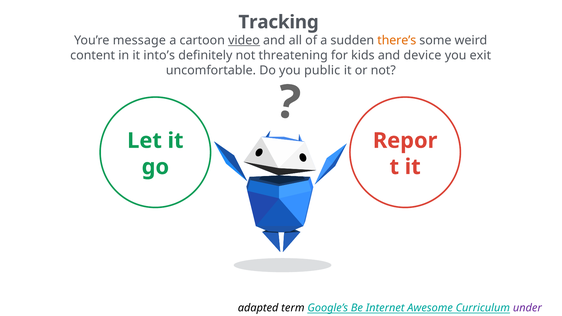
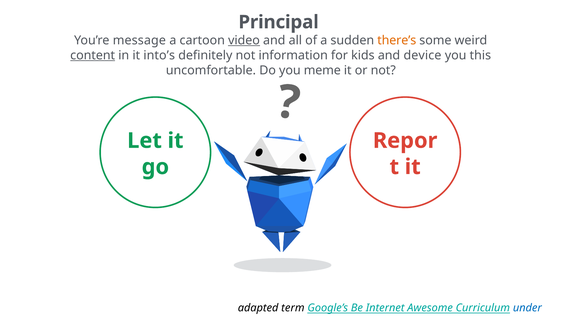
Tracking: Tracking -> Principal
content underline: none -> present
threatening: threatening -> information
exit: exit -> this
public: public -> meme
under colour: purple -> blue
